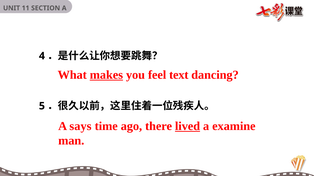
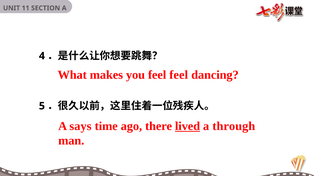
makes underline: present -> none
feel text: text -> feel
examine: examine -> through
